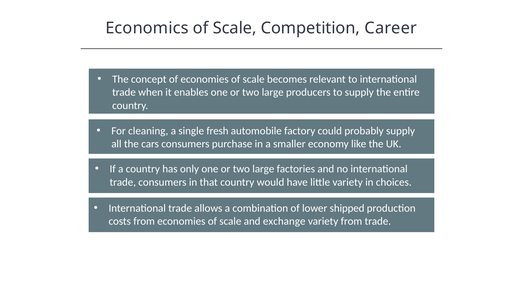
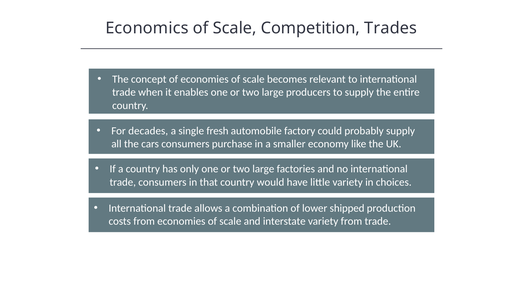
Career: Career -> Trades
cleaning: cleaning -> decades
exchange: exchange -> interstate
